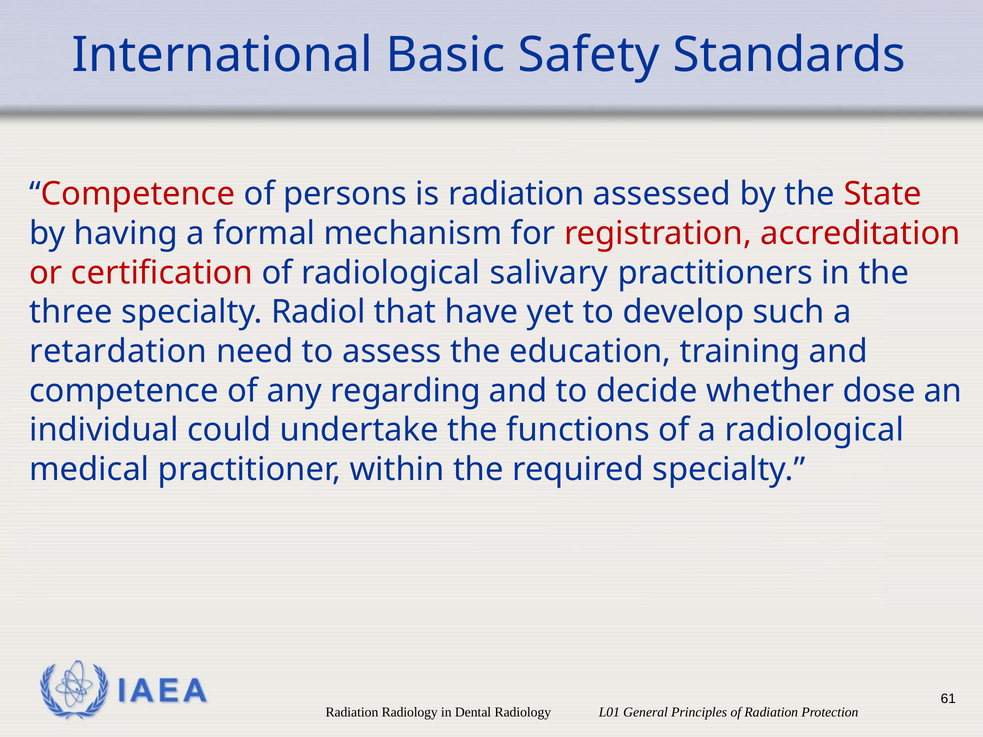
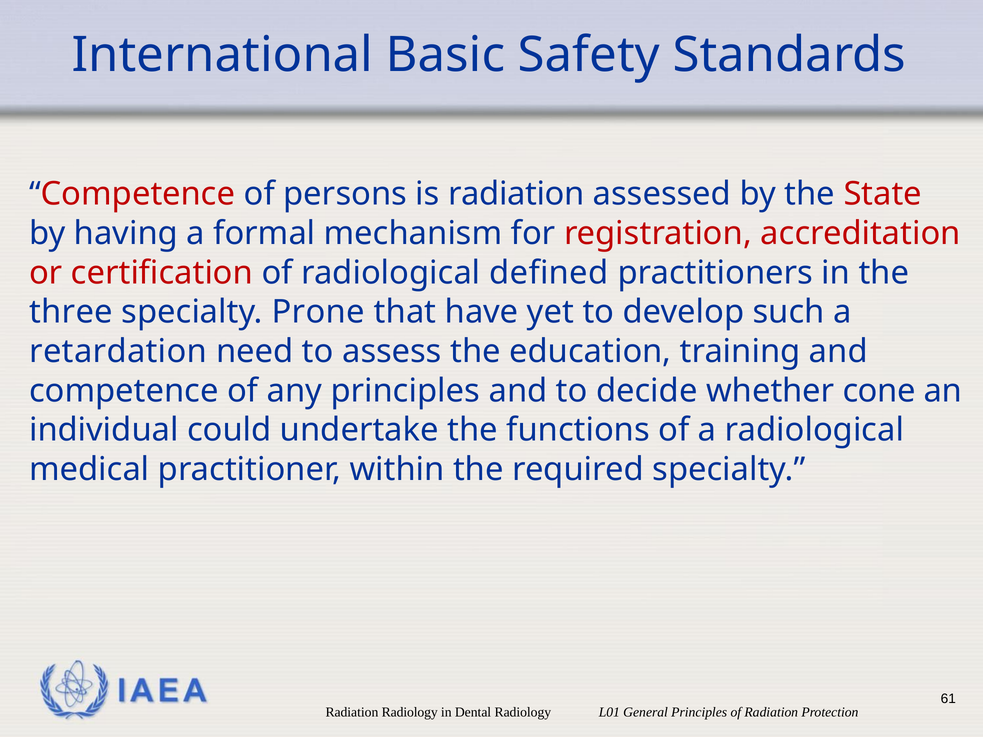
salivary: salivary -> defined
Radiol: Radiol -> Prone
any regarding: regarding -> principles
dose: dose -> cone
